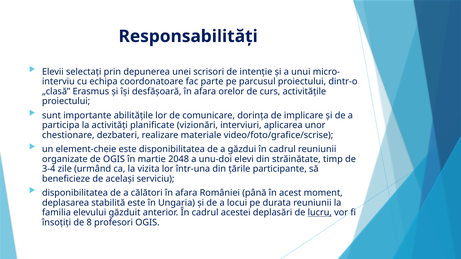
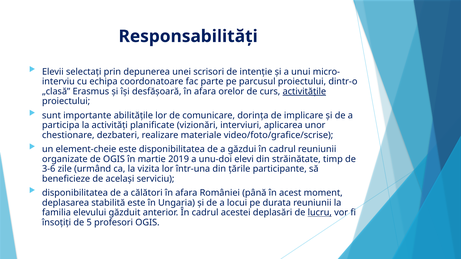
activitățile underline: none -> present
2048: 2048 -> 2019
3-4: 3-4 -> 3-6
8: 8 -> 5
